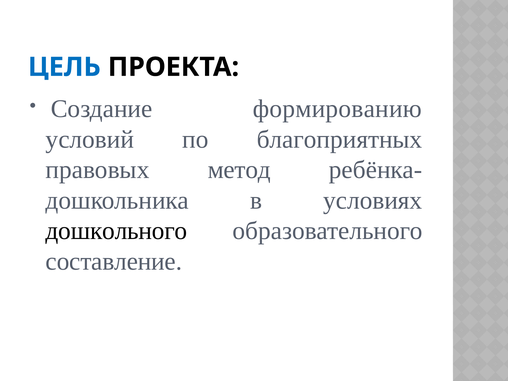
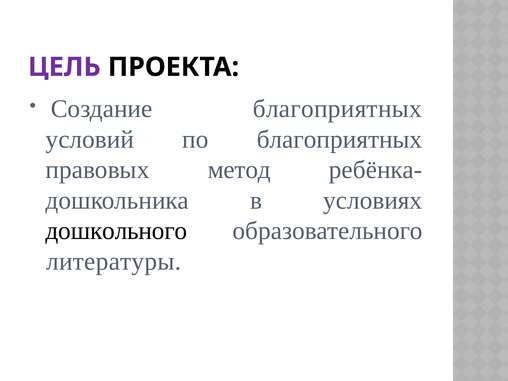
ЦЕЛЬ colour: blue -> purple
Создание формированию: формированию -> благоприятных
составление: составление -> литературы
